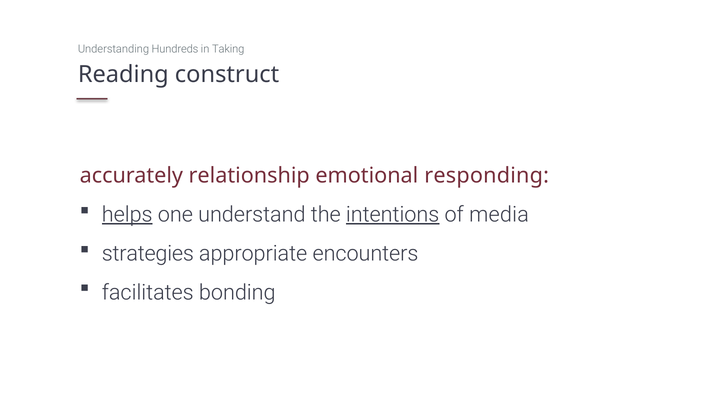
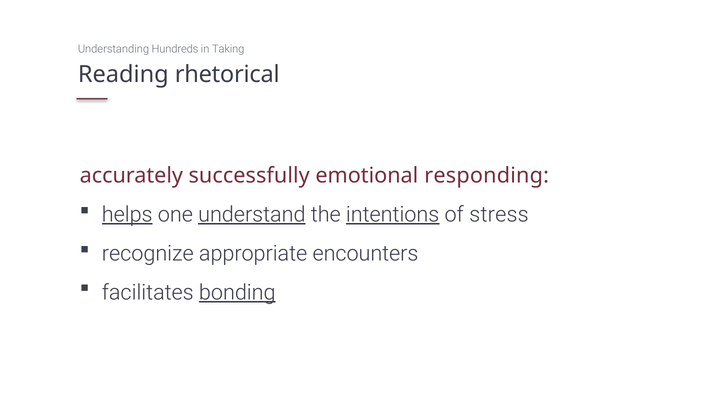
construct: construct -> rhetorical
relationship: relationship -> successfully
understand underline: none -> present
media: media -> stress
strategies: strategies -> recognize
bonding underline: none -> present
